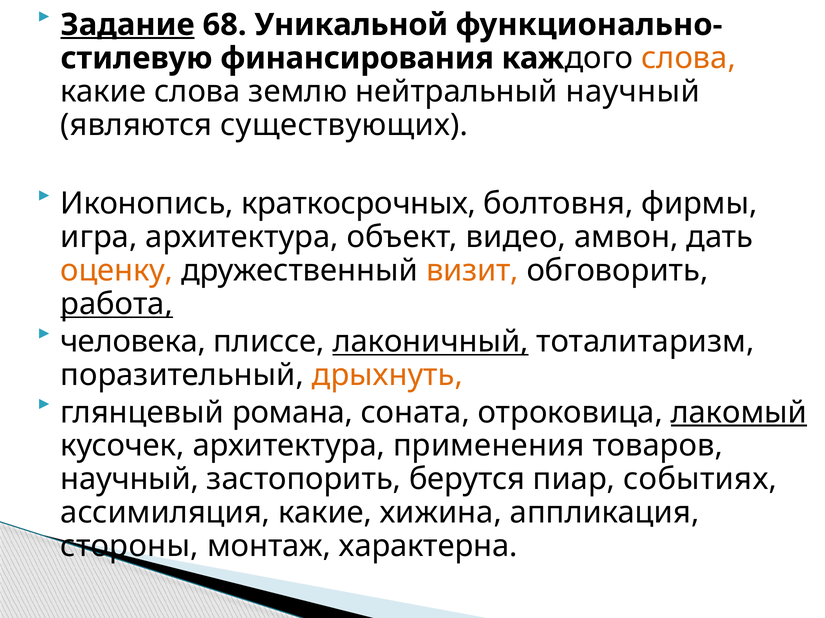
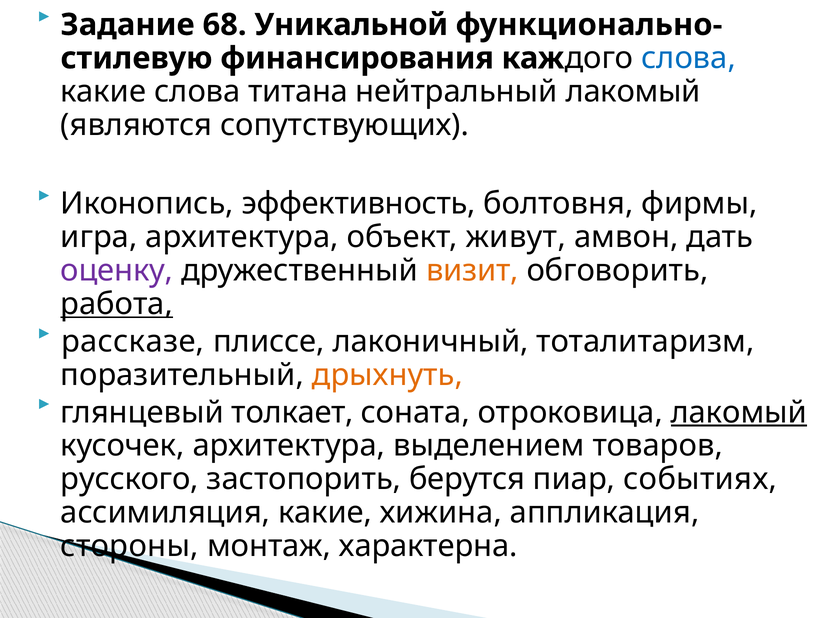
Задание underline: present -> none
слова at (689, 58) colour: orange -> blue
землю: землю -> титана
нейтральный научный: научный -> лакомый
существующих: существующих -> сопутствующих
краткосрочных: краткосрочных -> эффективность
видео: видео -> живут
оценку colour: orange -> purple
человека: человека -> рассказе
лаконичный underline: present -> none
романа: романа -> толкает
применения: применения -> выделением
научный at (130, 480): научный -> русского
